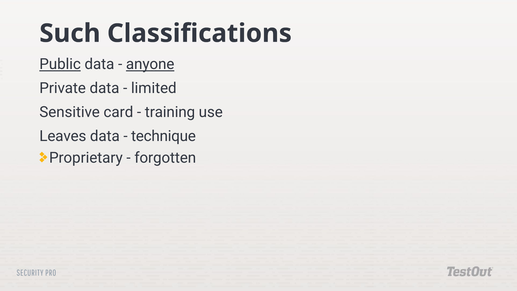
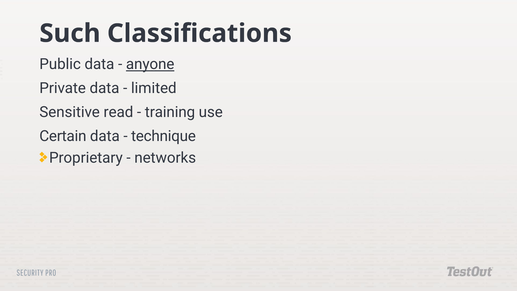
Public underline: present -> none
card: card -> read
Leaves: Leaves -> Certain
forgotten: forgotten -> networks
